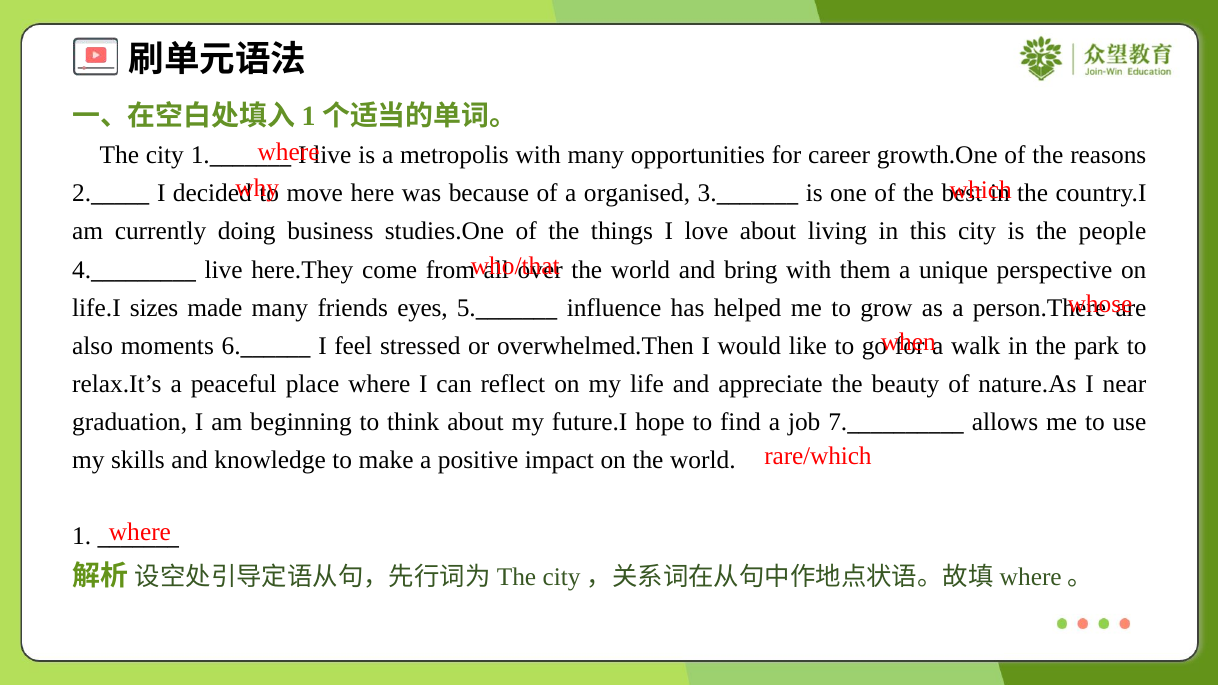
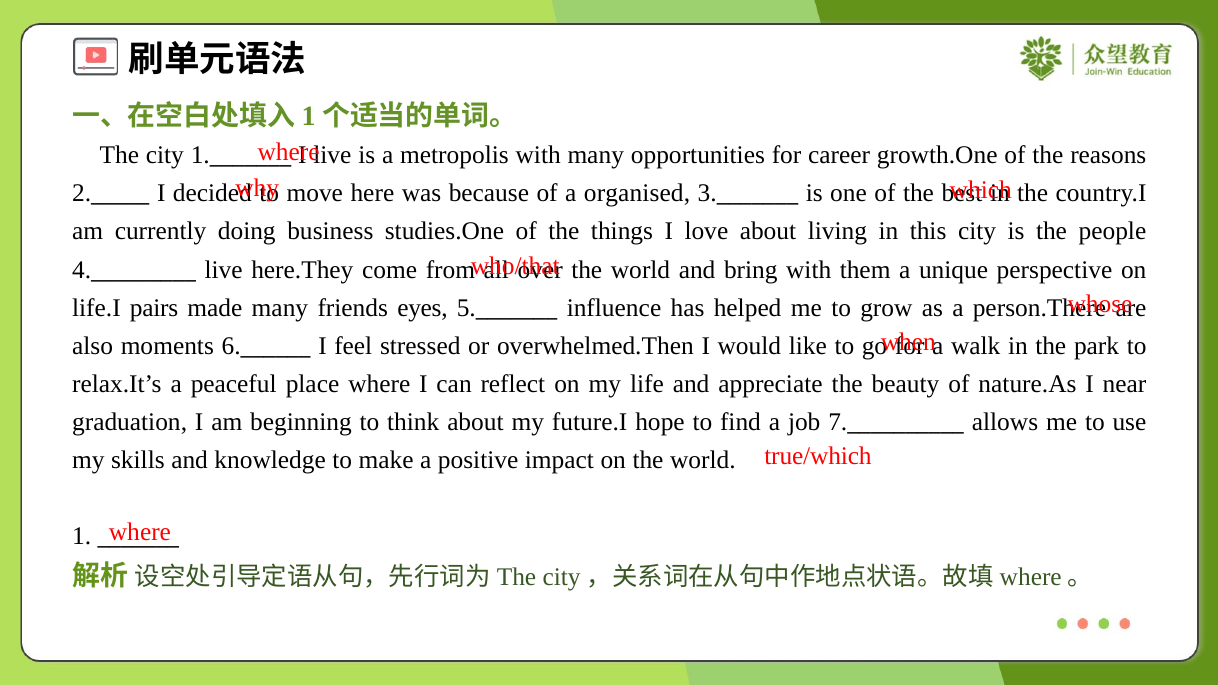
sizes: sizes -> pairs
rare/which: rare/which -> true/which
